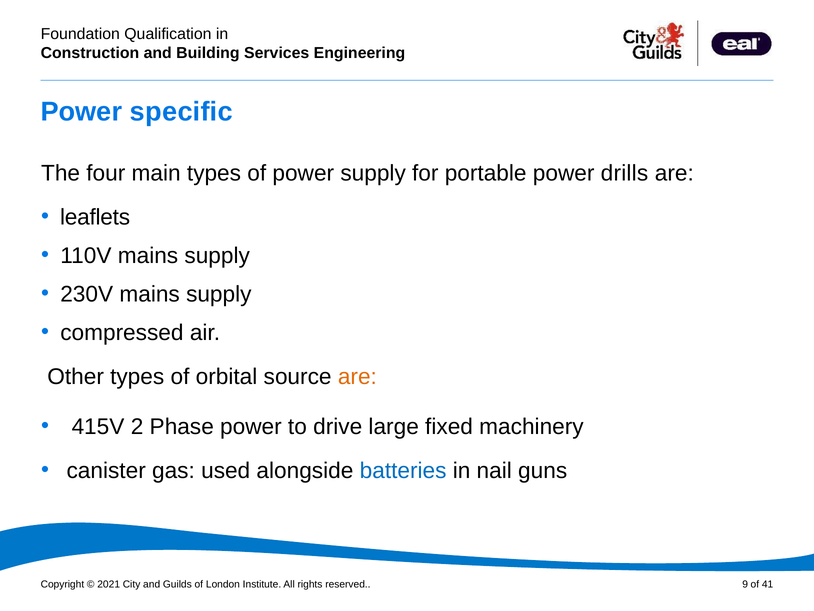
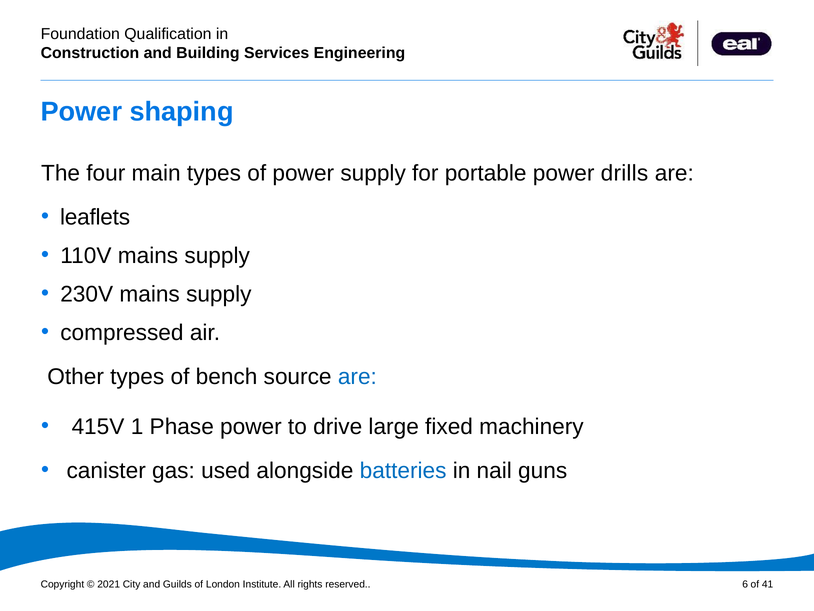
specific: specific -> shaping
orbital: orbital -> bench
are at (357, 376) colour: orange -> blue
2: 2 -> 1
9: 9 -> 6
